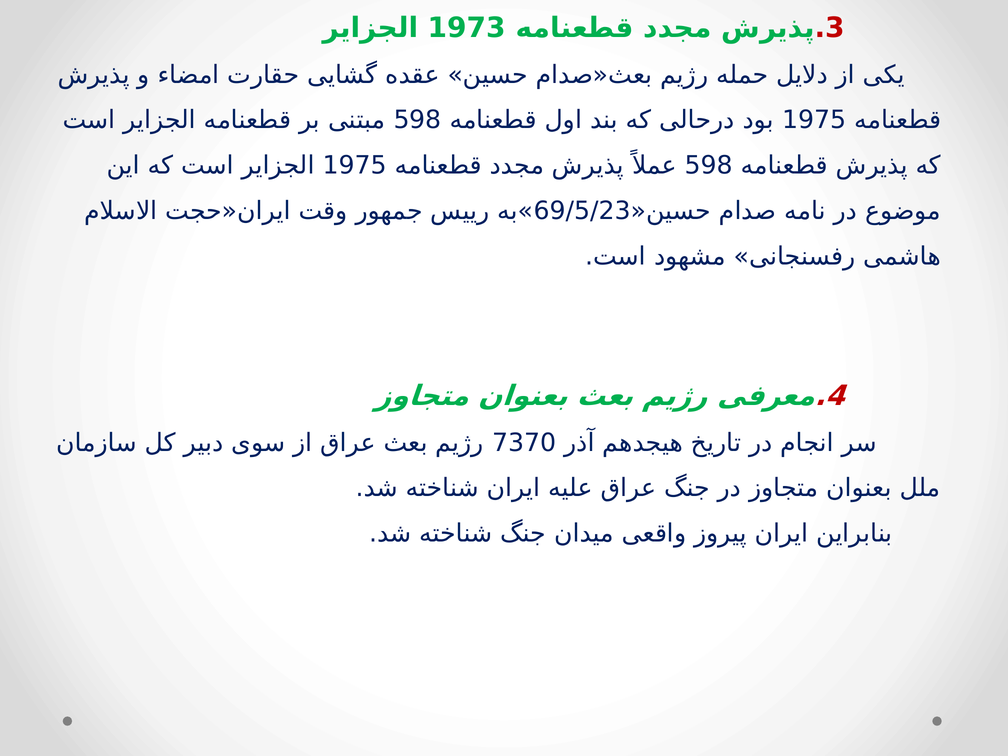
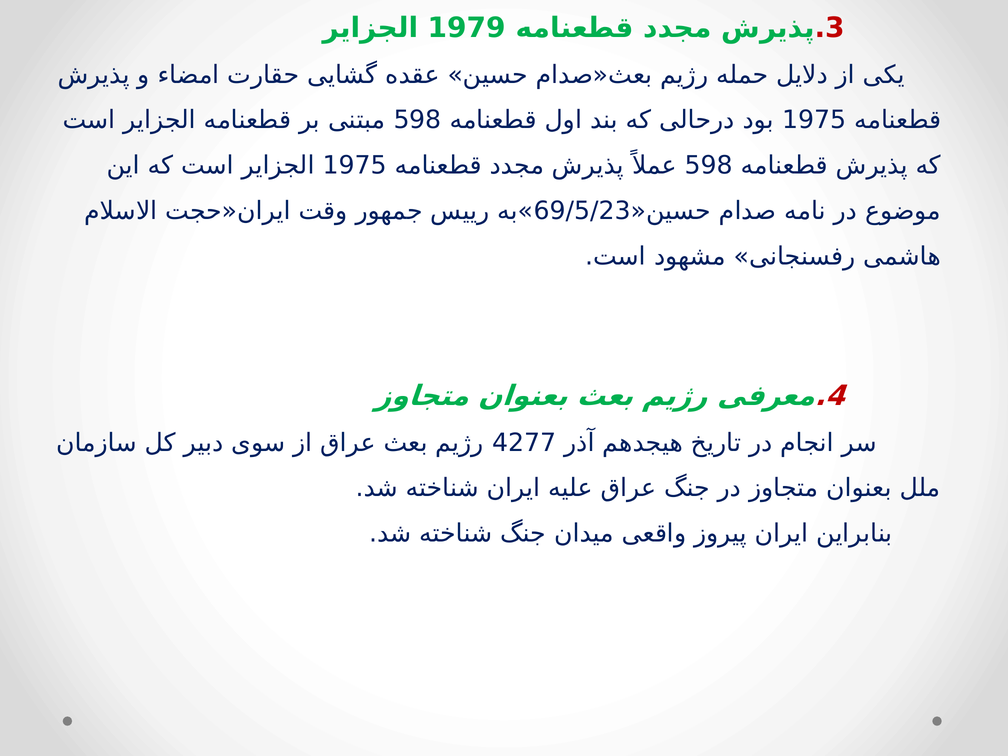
1973: 1973 -> 1979
7370: 7370 -> 4277
